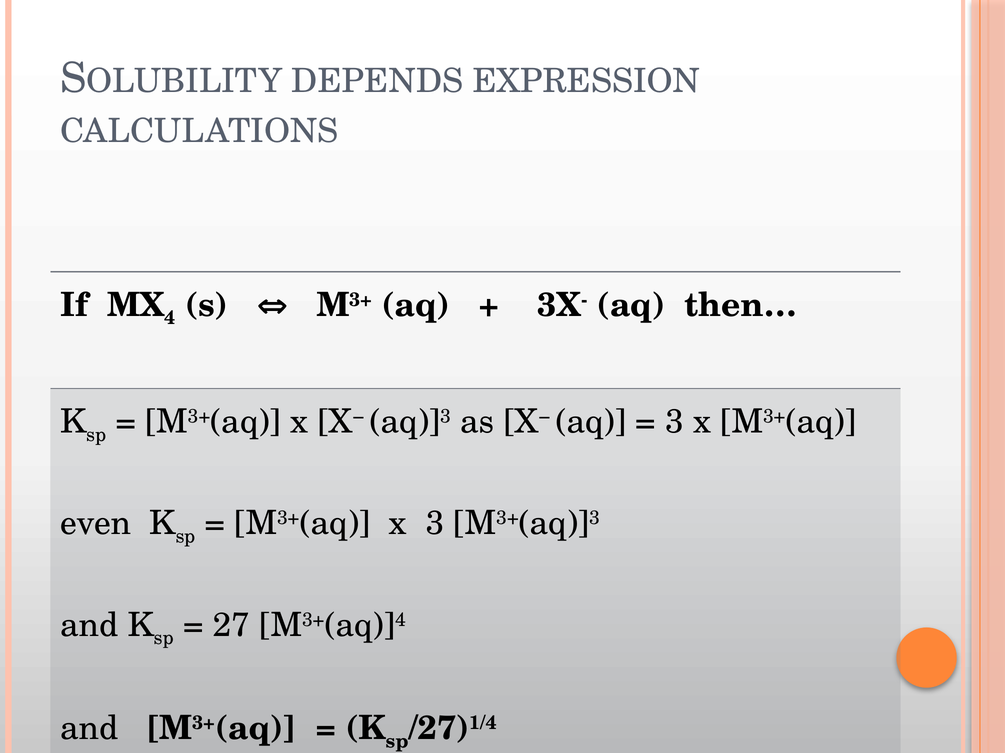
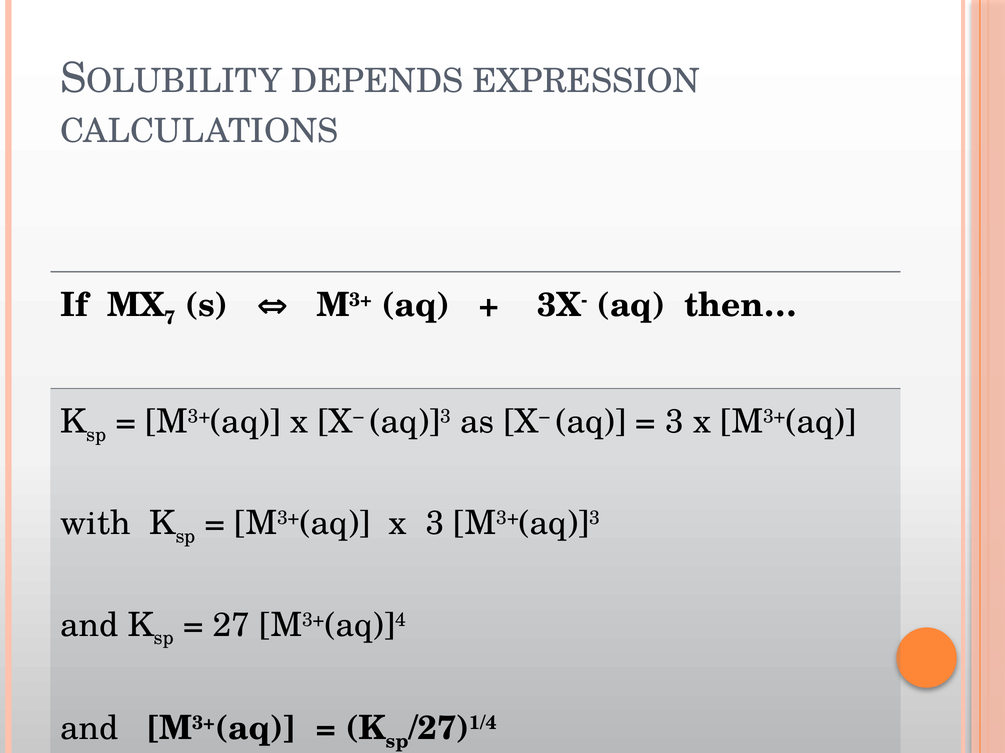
4: 4 -> 7
even: even -> with
